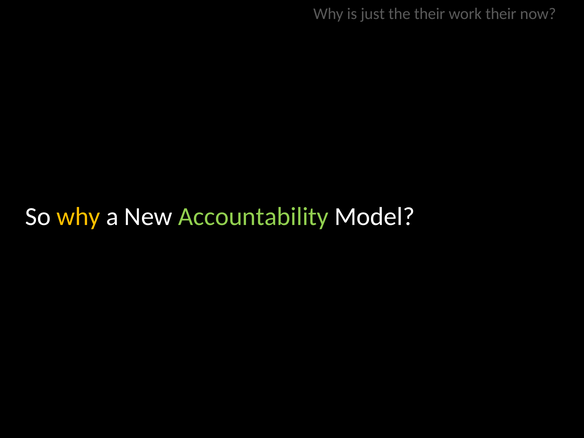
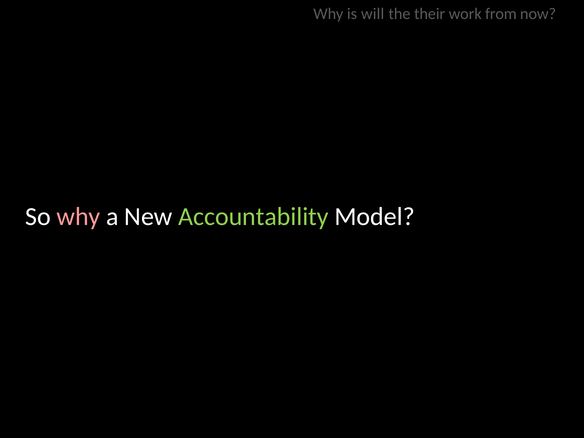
just: just -> will
work their: their -> from
why at (78, 217) colour: yellow -> pink
